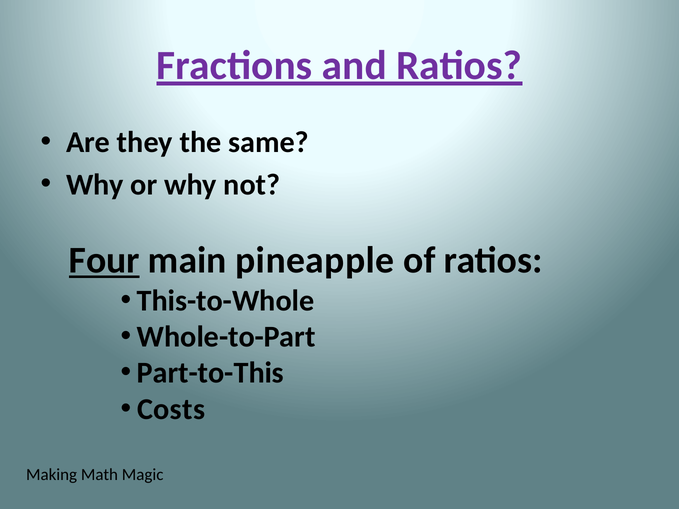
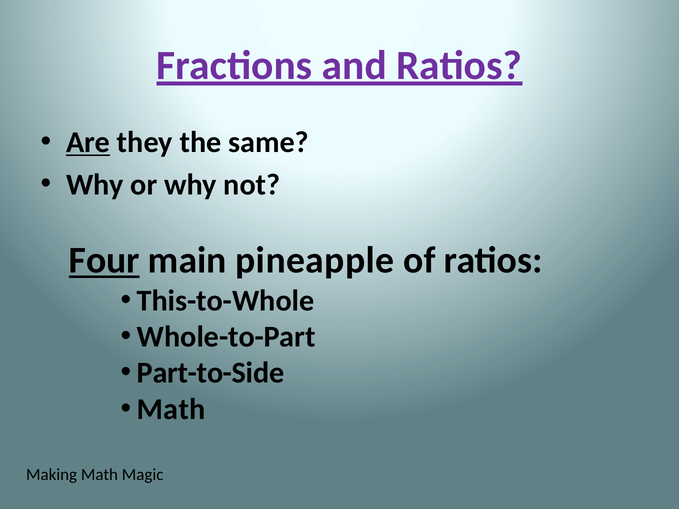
Are underline: none -> present
Part-to-This: Part-to-This -> Part-to-Side
Costs at (171, 409): Costs -> Math
